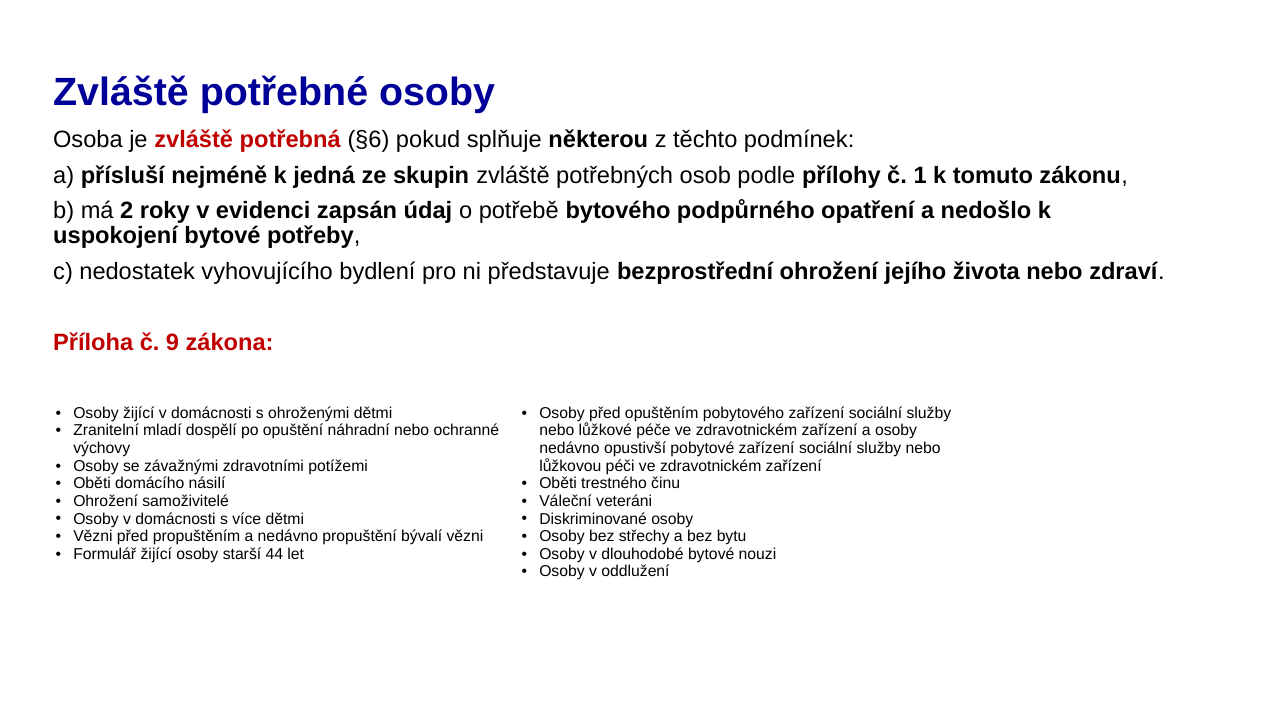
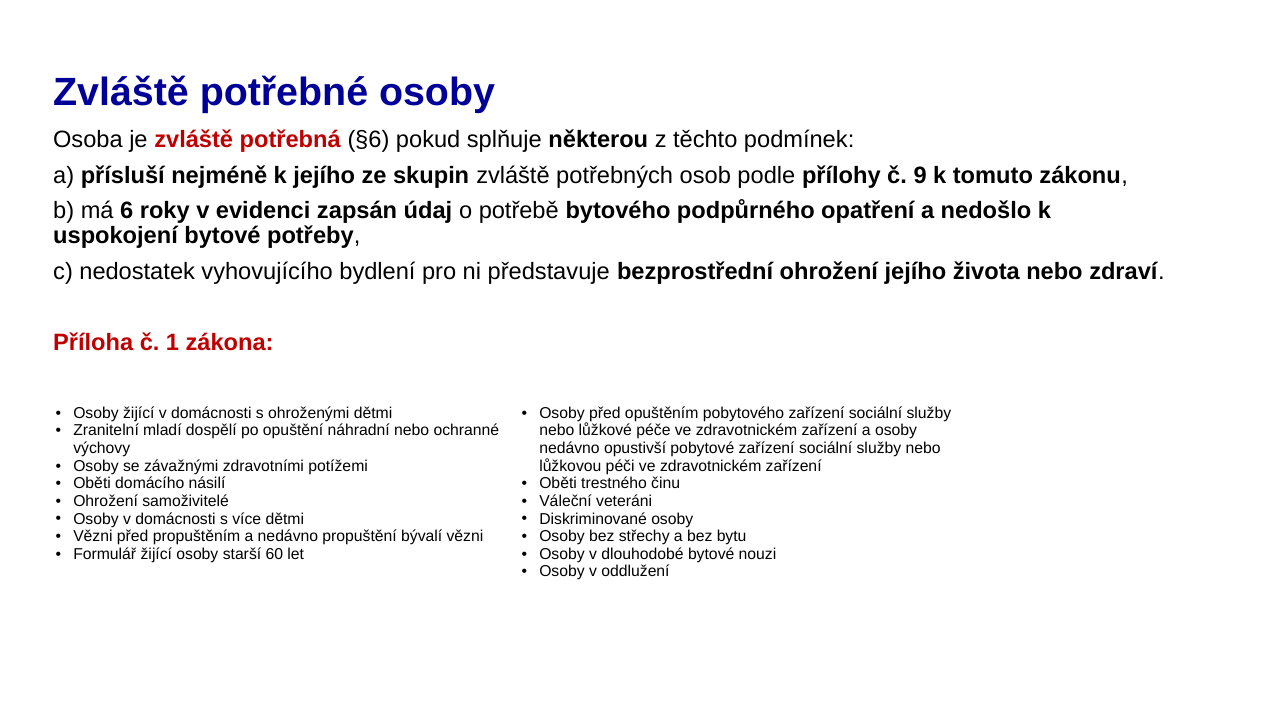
k jedná: jedná -> jejího
1: 1 -> 9
2: 2 -> 6
9: 9 -> 1
44: 44 -> 60
